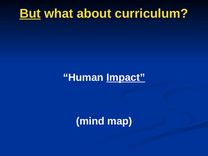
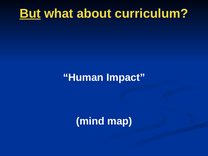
Impact underline: present -> none
